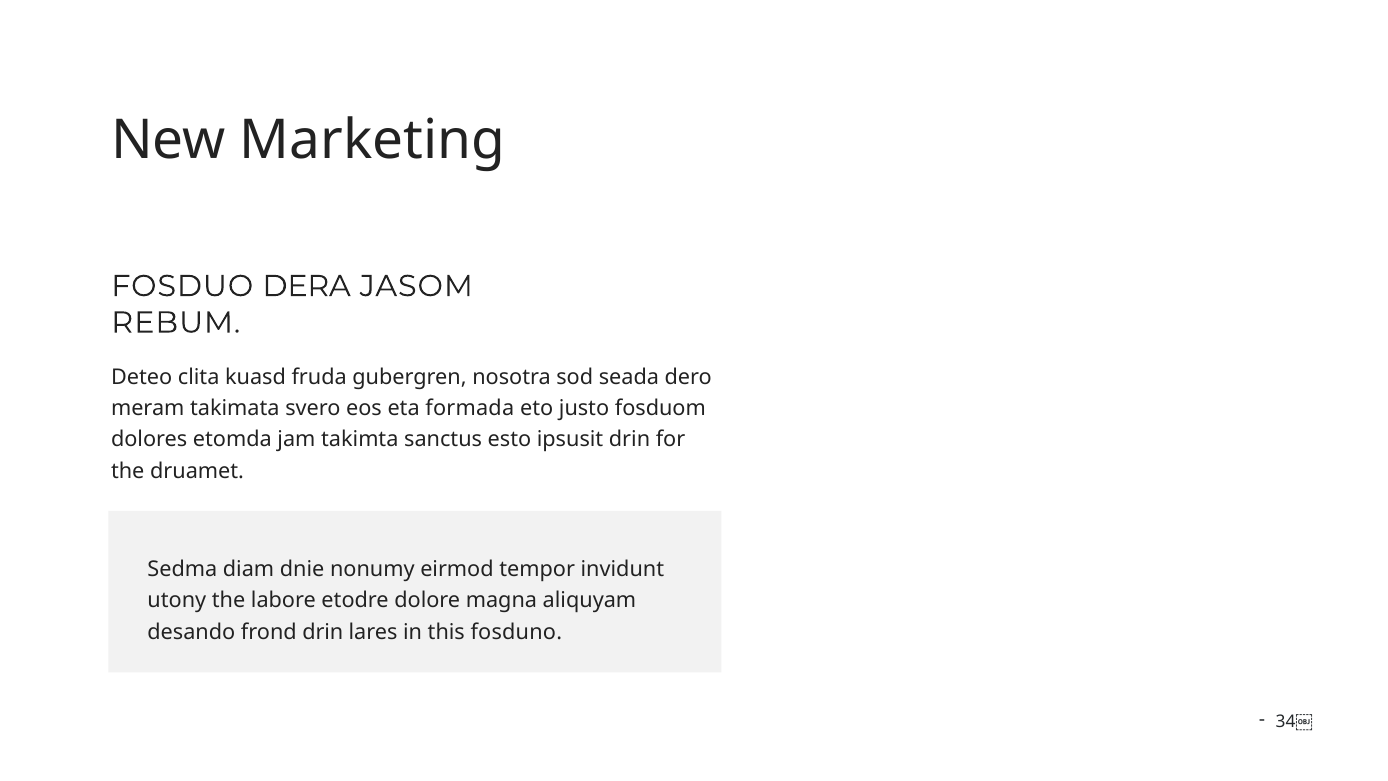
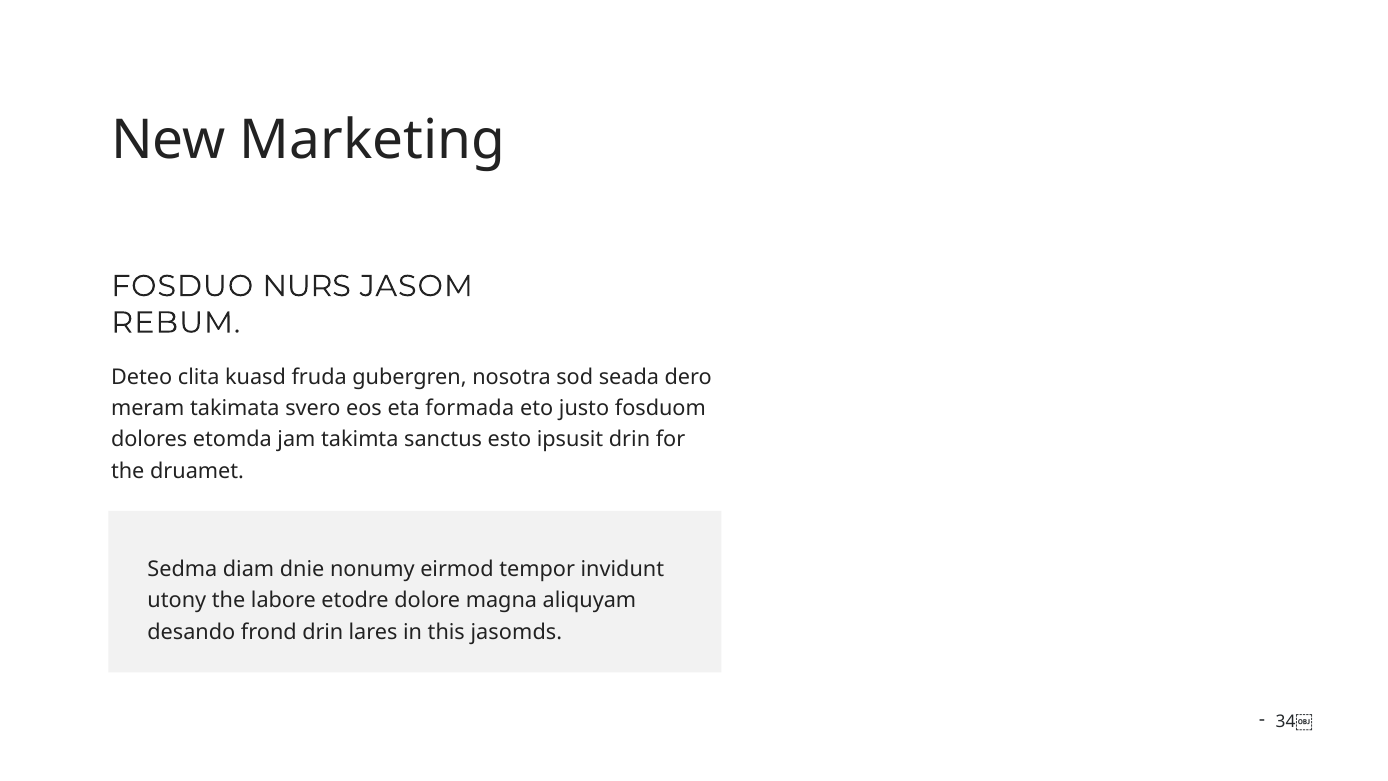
DERA: DERA -> NURS
fosduno: fosduno -> jasomds
